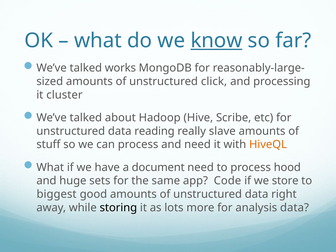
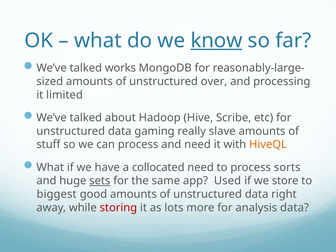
click: click -> over
cluster: cluster -> limited
reading: reading -> gaming
document: document -> collocated
hood: hood -> sorts
sets underline: none -> present
Code: Code -> Used
storing colour: black -> red
